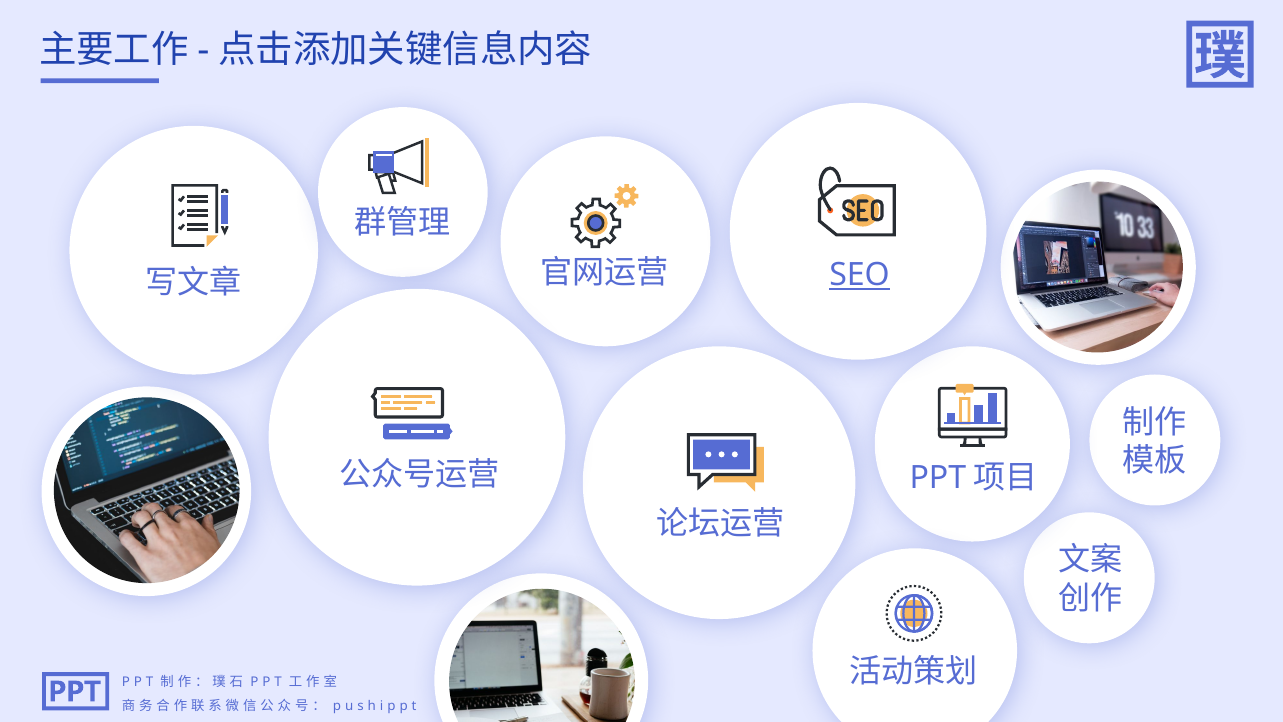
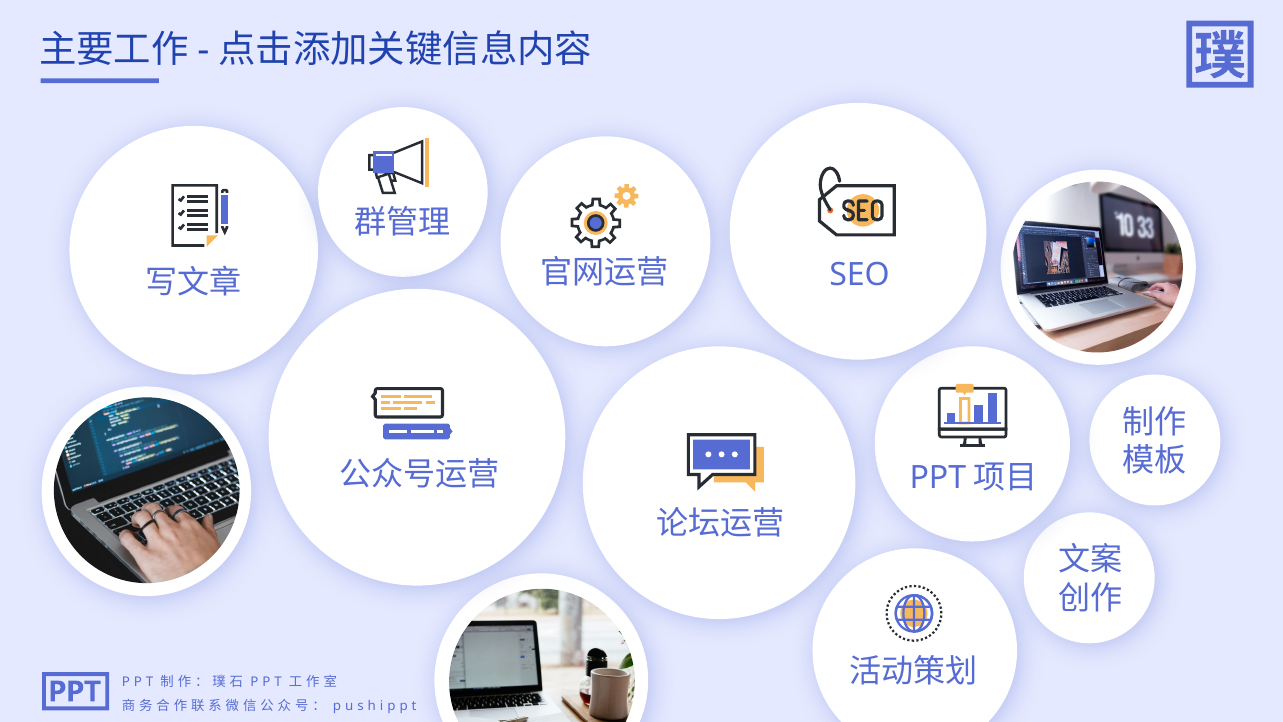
SEO underline: present -> none
